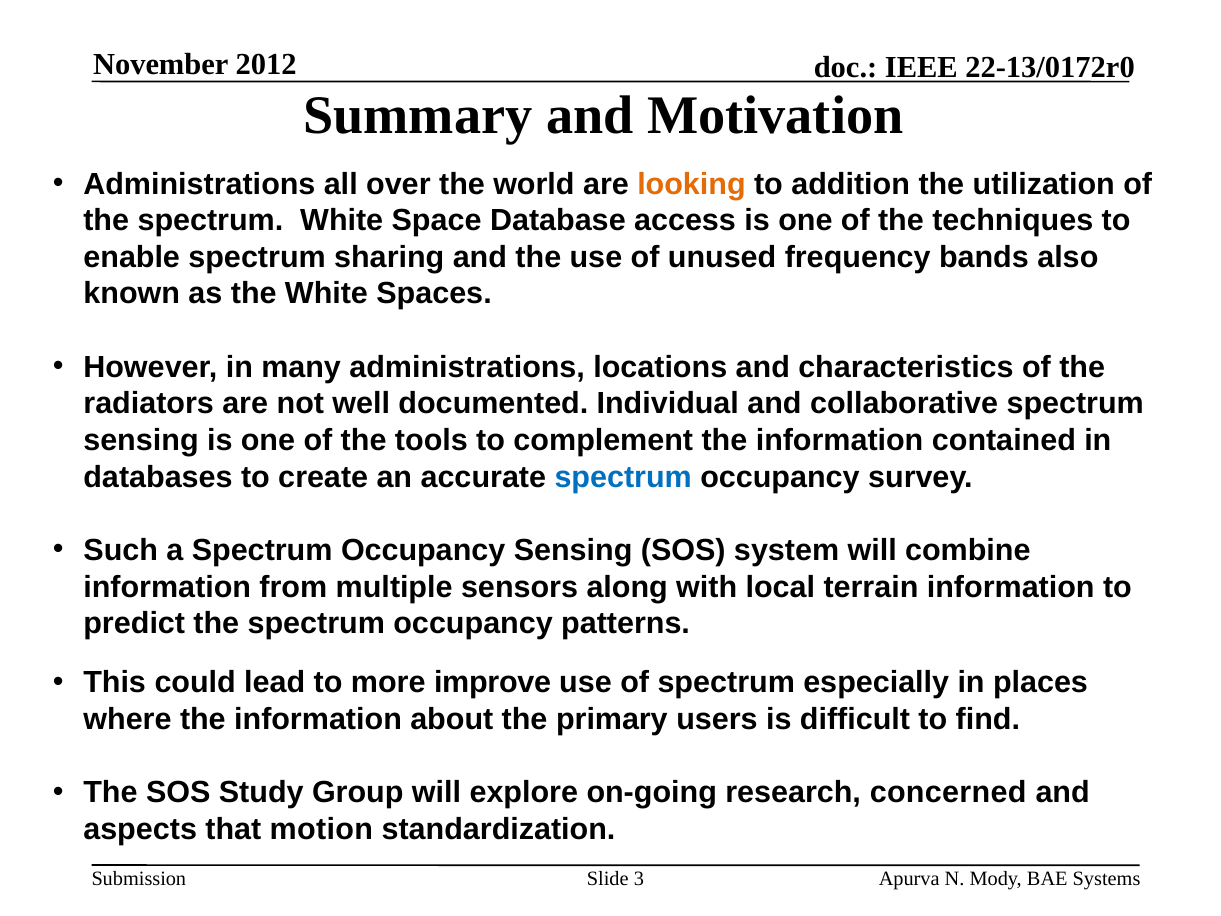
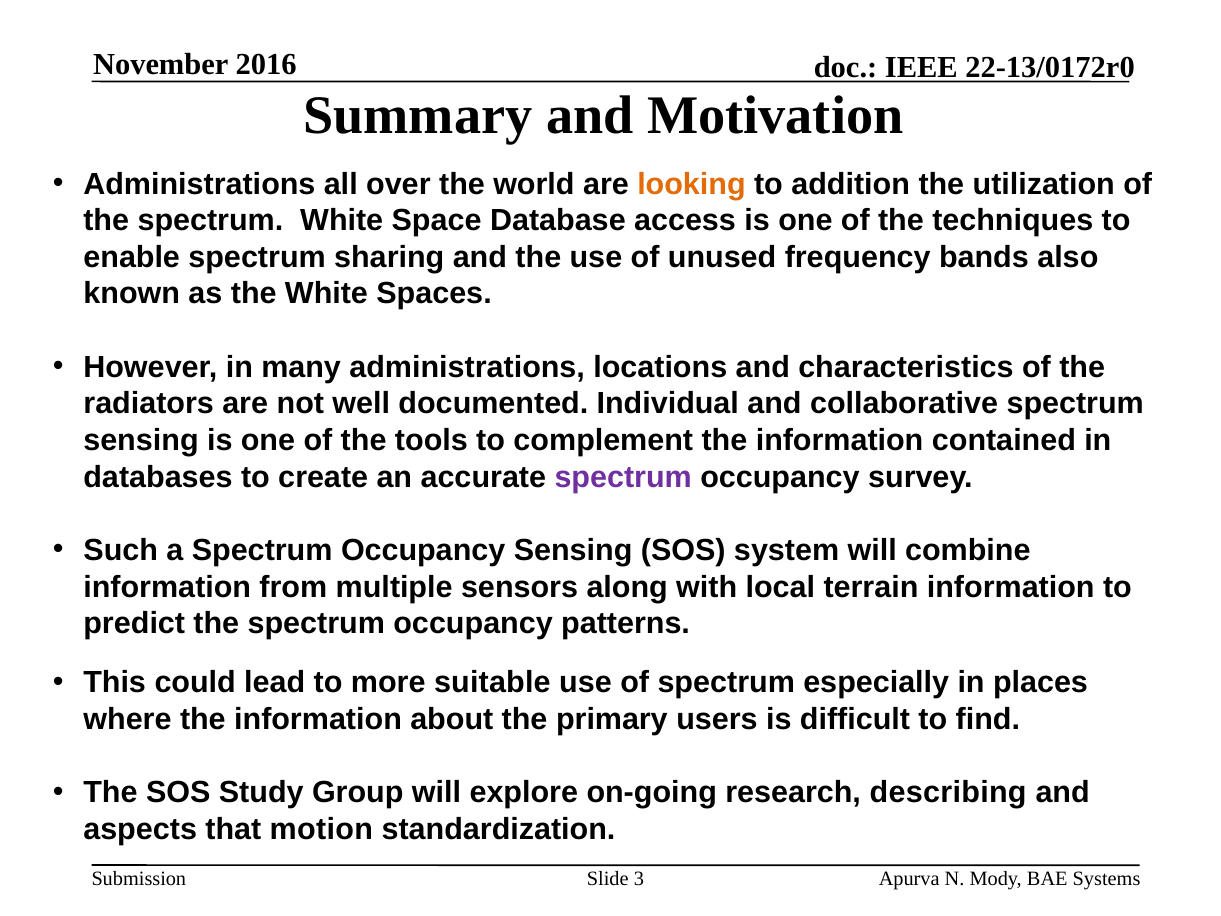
2012: 2012 -> 2016
spectrum at (623, 477) colour: blue -> purple
improve: improve -> suitable
concerned: concerned -> describing
